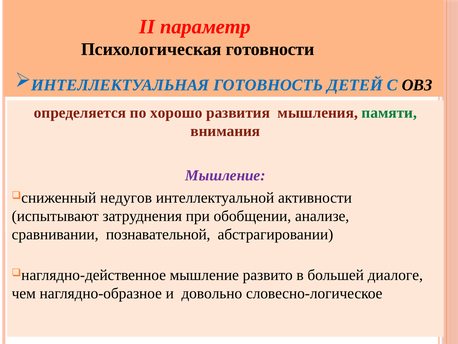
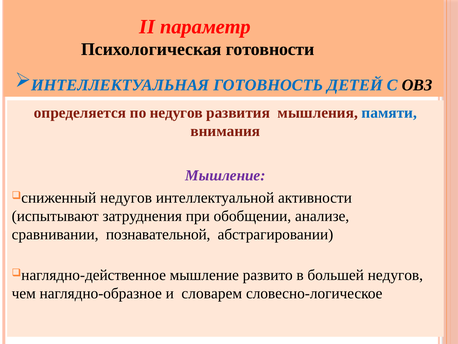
по хорошо: хорошо -> недугов
памяти colour: green -> blue
большей диалоге: диалоге -> недугов
довольно: довольно -> словарем
